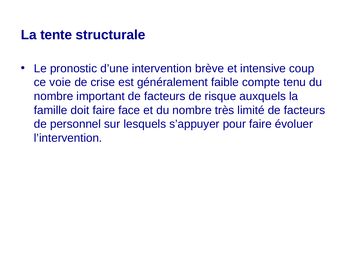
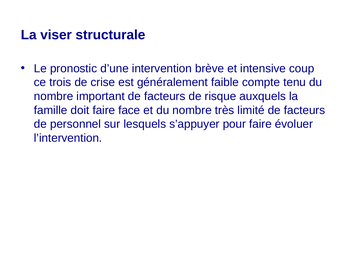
tente: tente -> viser
voie: voie -> trois
